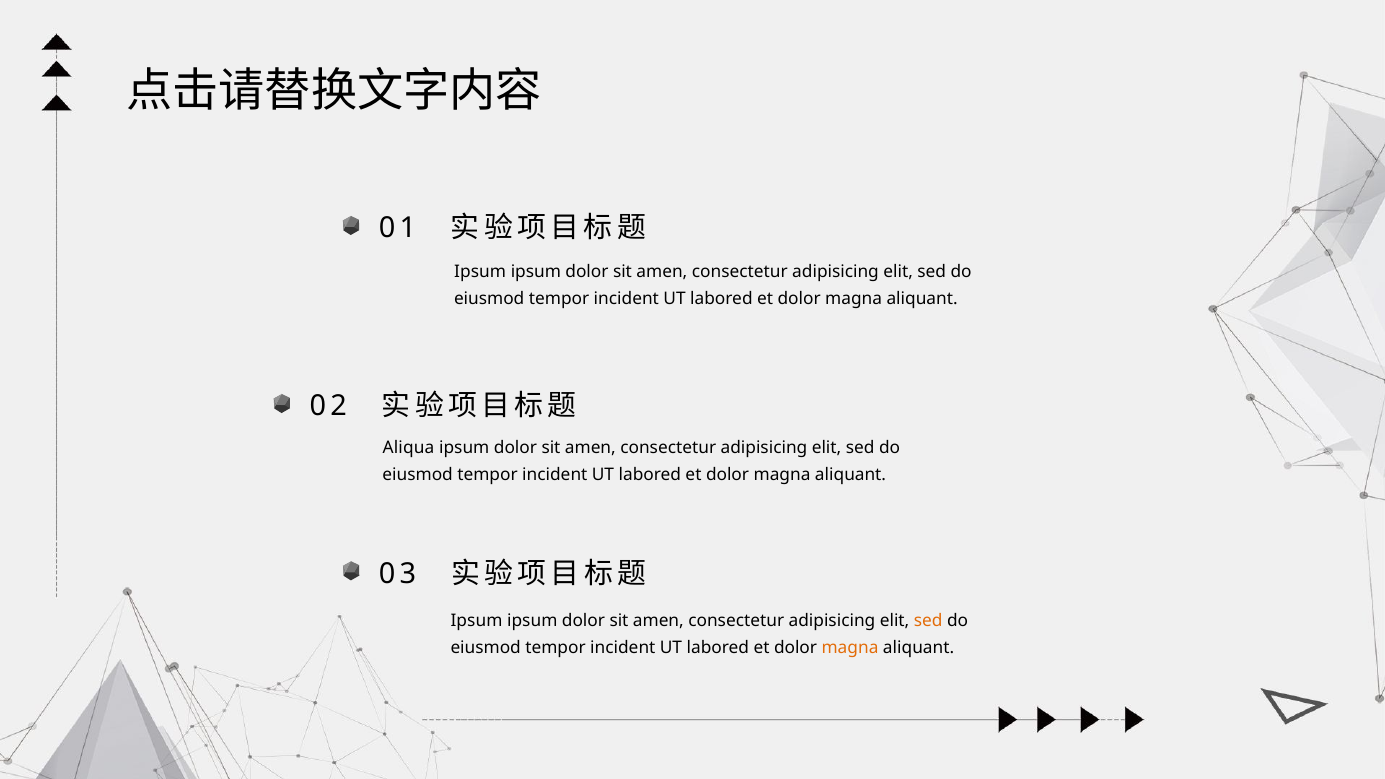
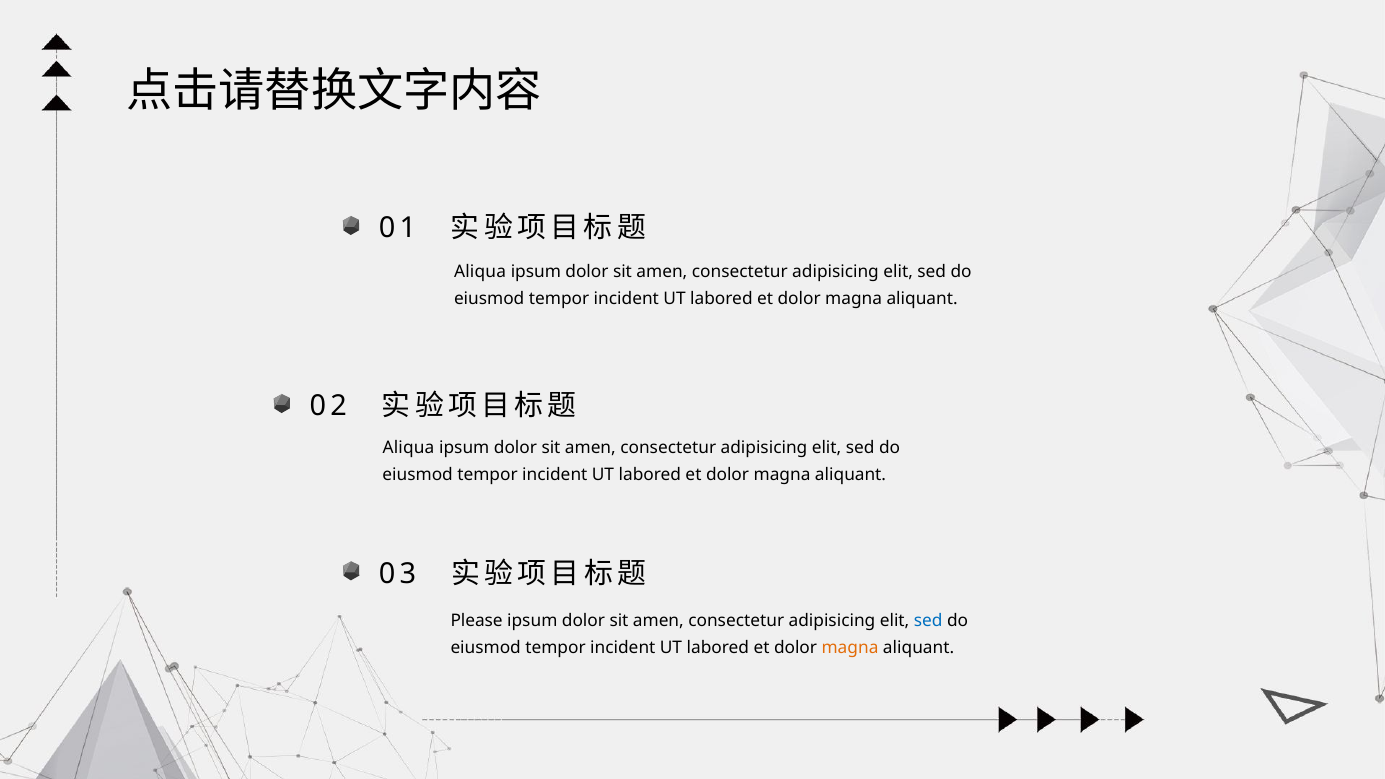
Ipsum at (480, 272): Ipsum -> Aliqua
Ipsum at (477, 621): Ipsum -> Please
sed at (928, 621) colour: orange -> blue
